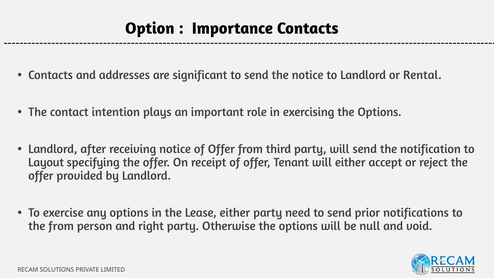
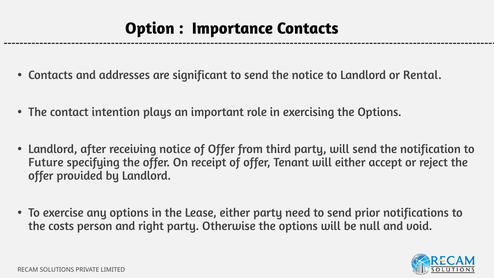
Layout: Layout -> Future
the from: from -> costs
